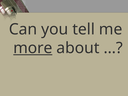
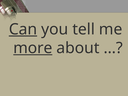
Can underline: none -> present
